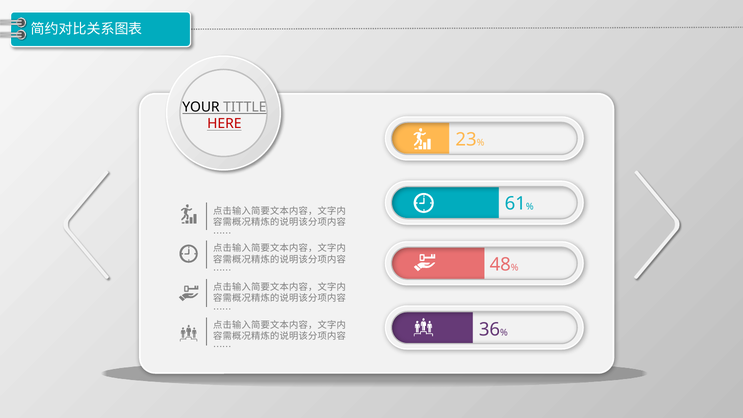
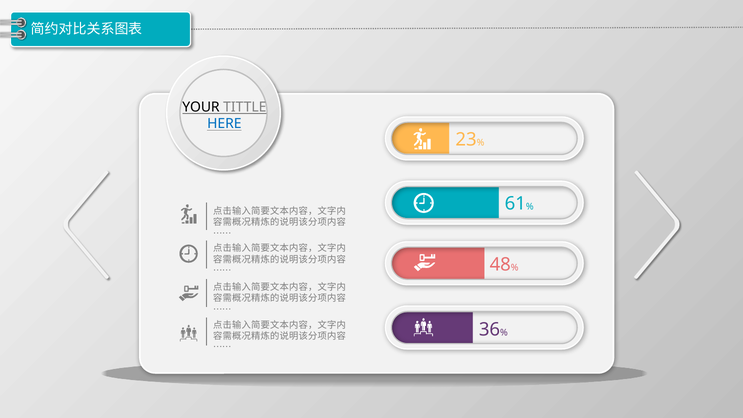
HERE colour: red -> blue
